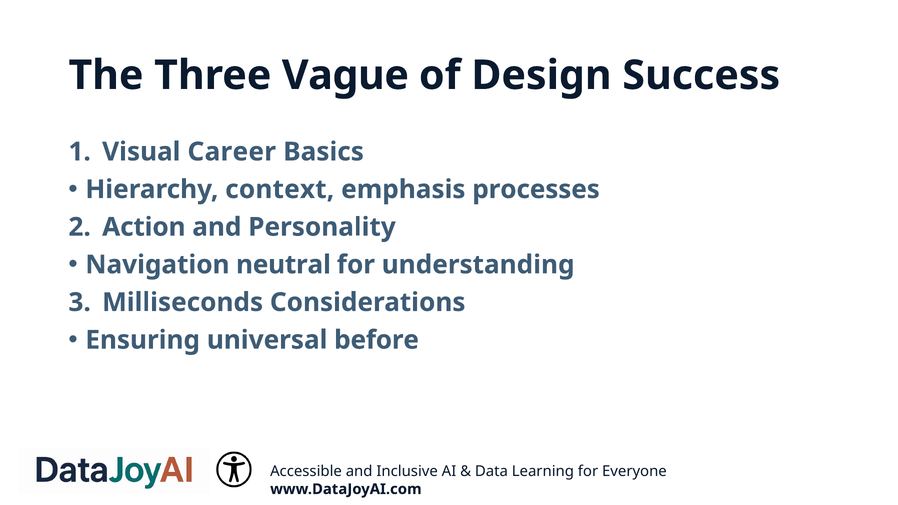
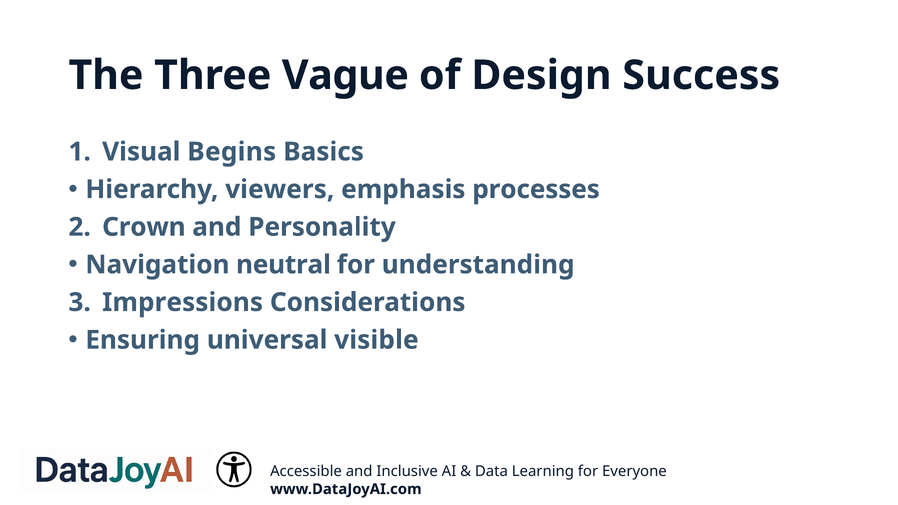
Career: Career -> Begins
context: context -> viewers
Action: Action -> Crown
Milliseconds: Milliseconds -> Impressions
before: before -> visible
